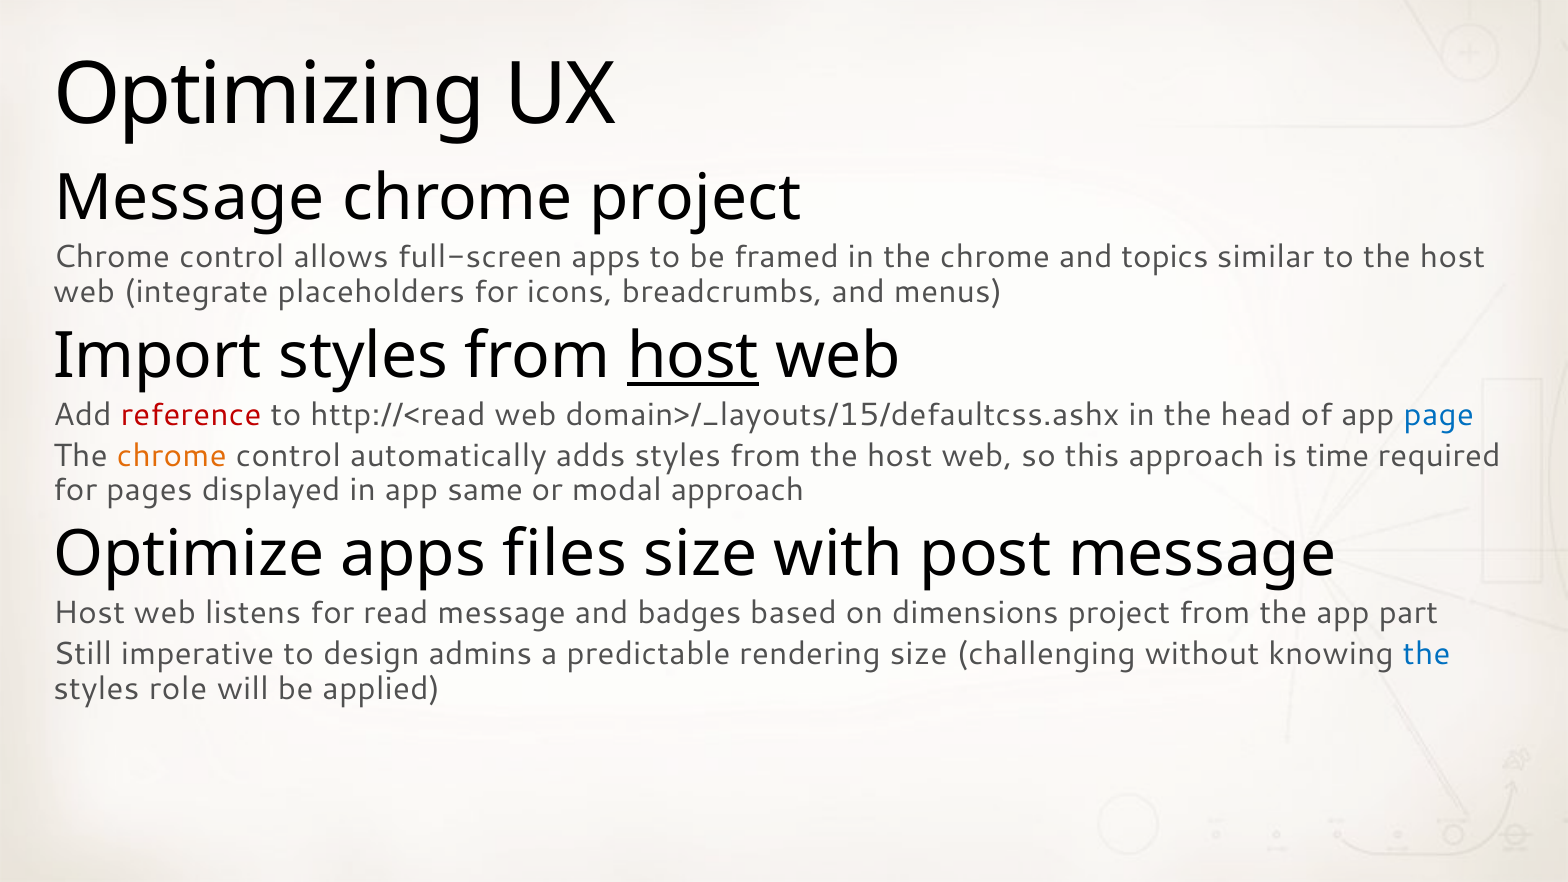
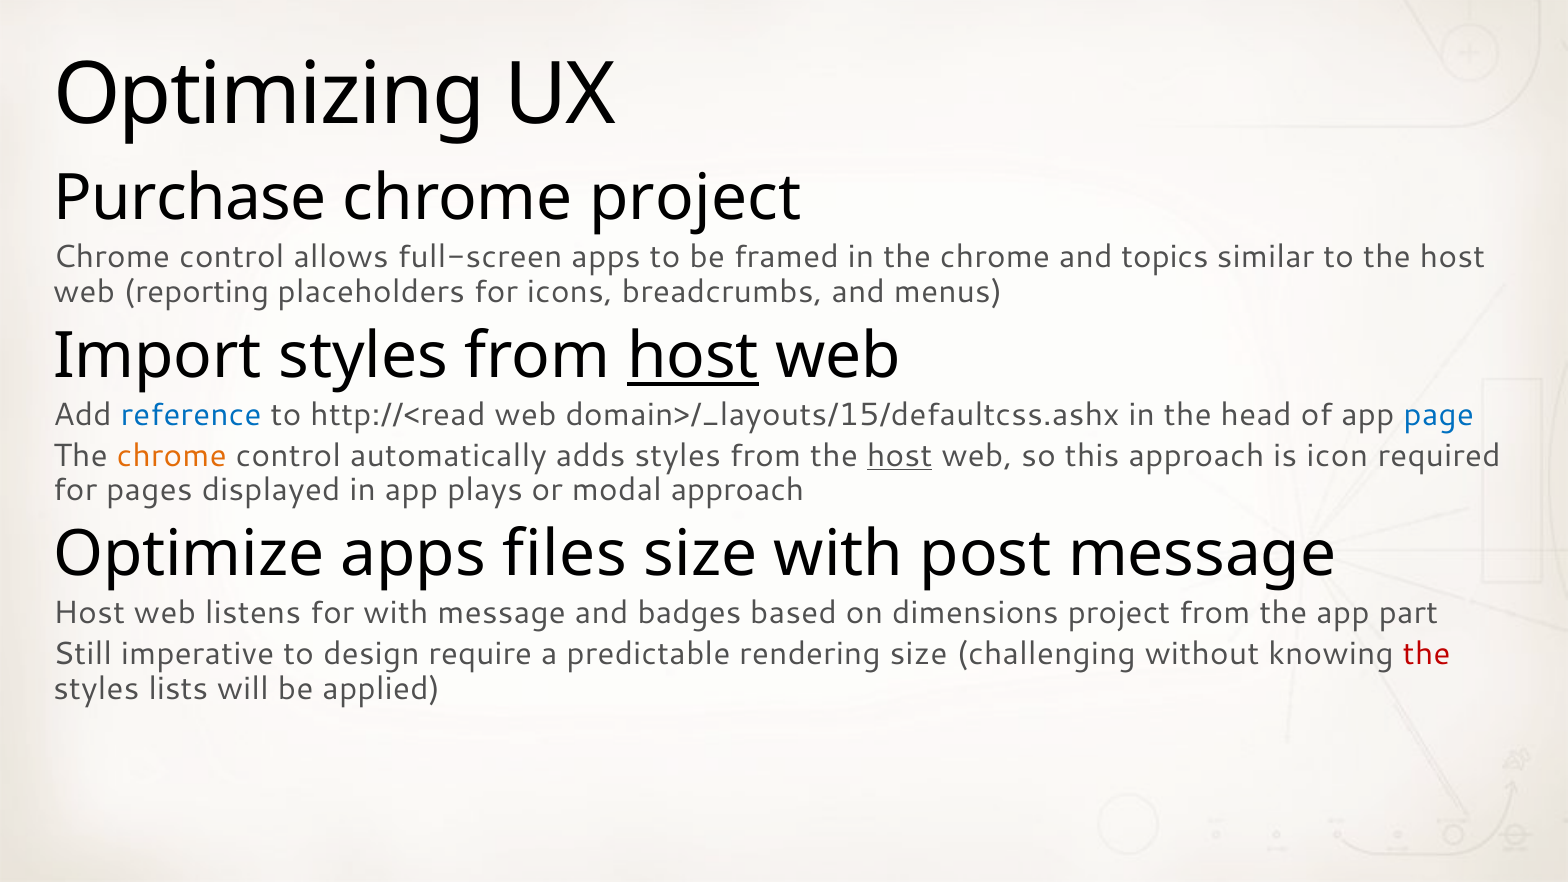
Message at (189, 199): Message -> Purchase
integrate: integrate -> reporting
reference colour: red -> blue
host at (900, 456) underline: none -> present
time: time -> icon
same: same -> plays
for read: read -> with
admins: admins -> require
the at (1427, 654) colour: blue -> red
role: role -> lists
